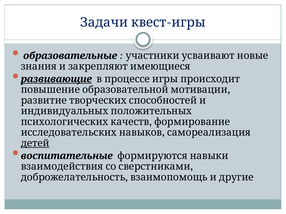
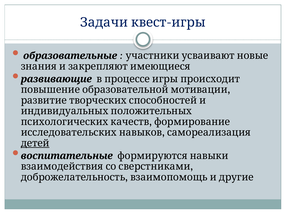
развивающие underline: present -> none
